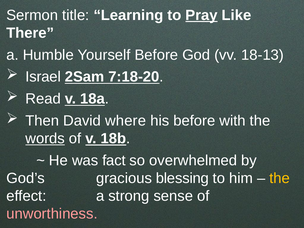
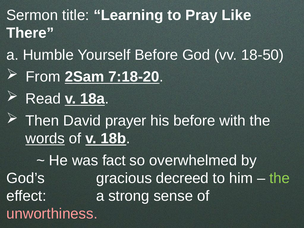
Pray underline: present -> none
18-13: 18-13 -> 18-50
Israel: Israel -> From
where: where -> prayer
blessing: blessing -> decreed
the at (280, 178) colour: yellow -> light green
